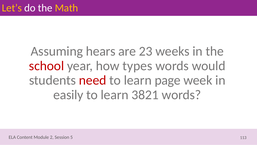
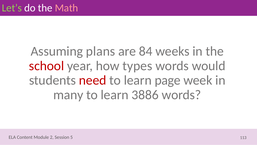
Let’s colour: yellow -> light green
Math colour: yellow -> pink
hears: hears -> plans
23: 23 -> 84
easily: easily -> many
3821: 3821 -> 3886
